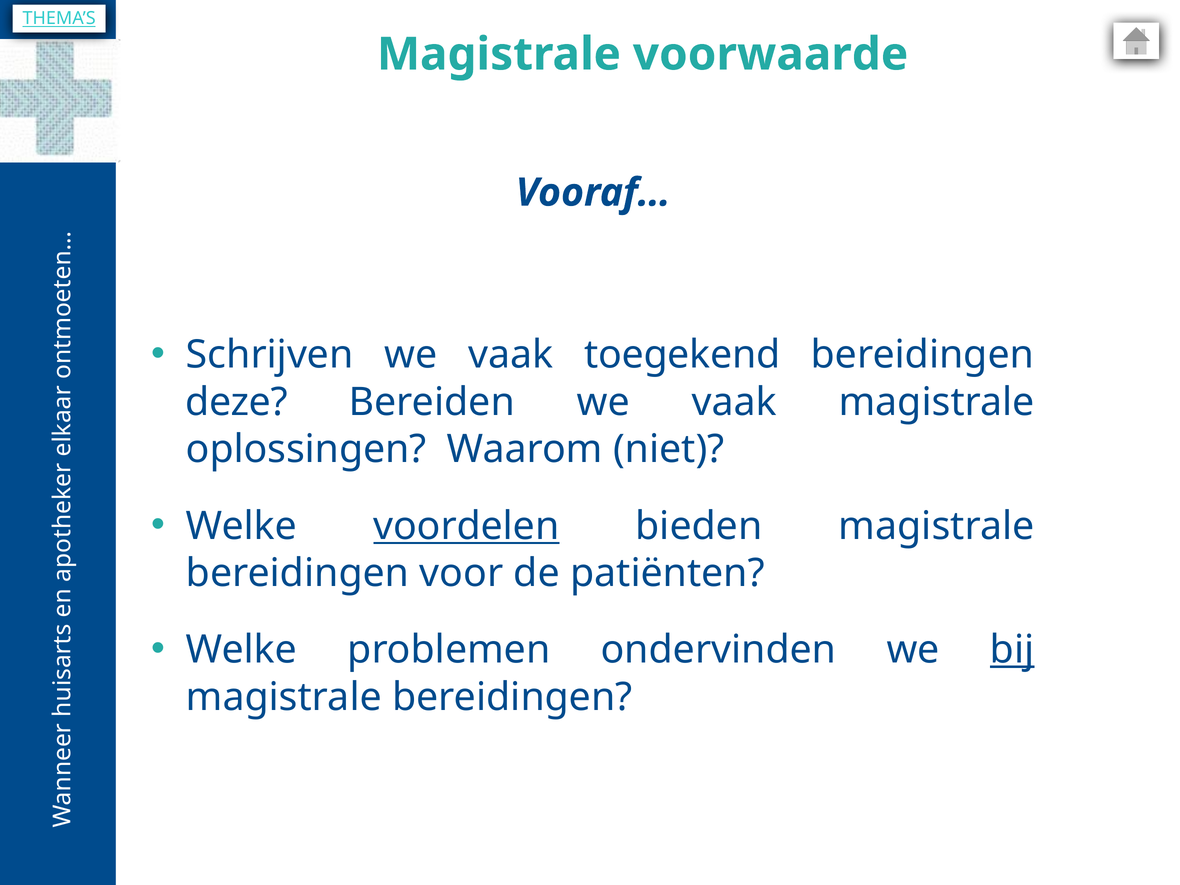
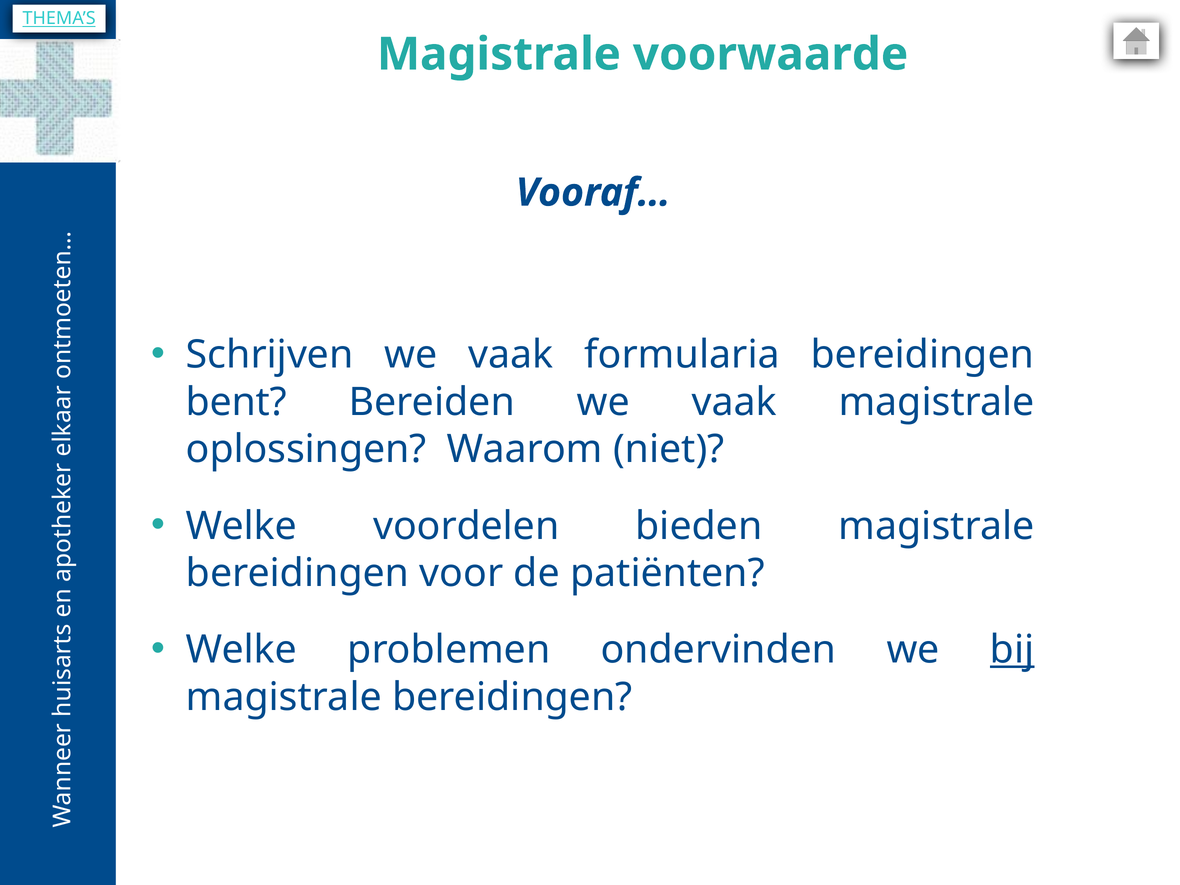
toegekend: toegekend -> formularia
deze: deze -> bent
voordelen underline: present -> none
